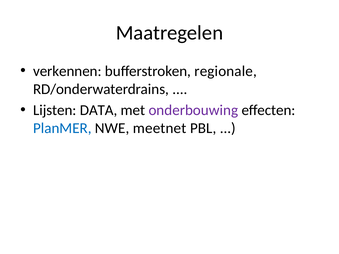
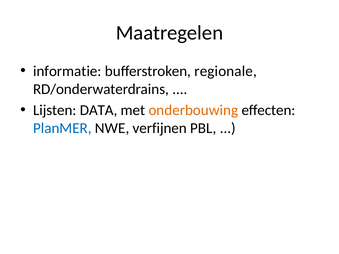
verkennen: verkennen -> informatie
onderbouwing colour: purple -> orange
meetnet: meetnet -> verfijnen
